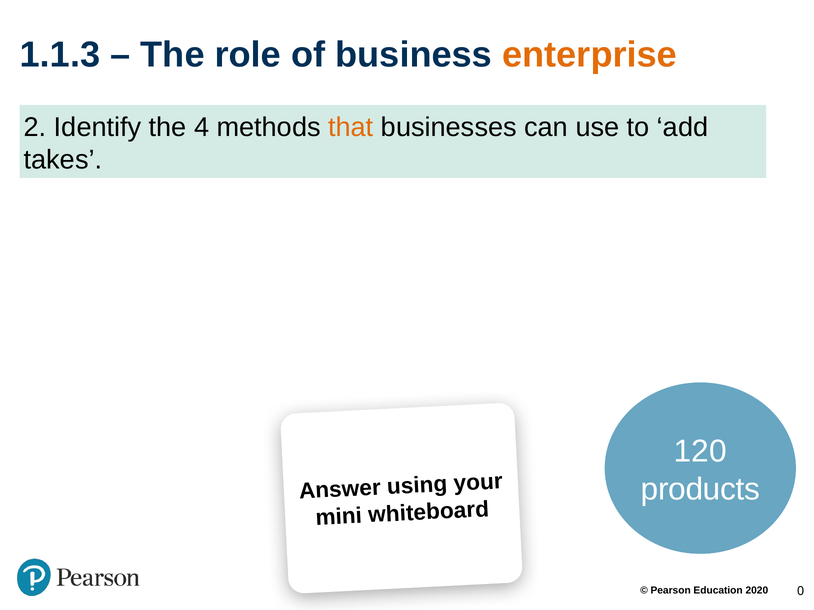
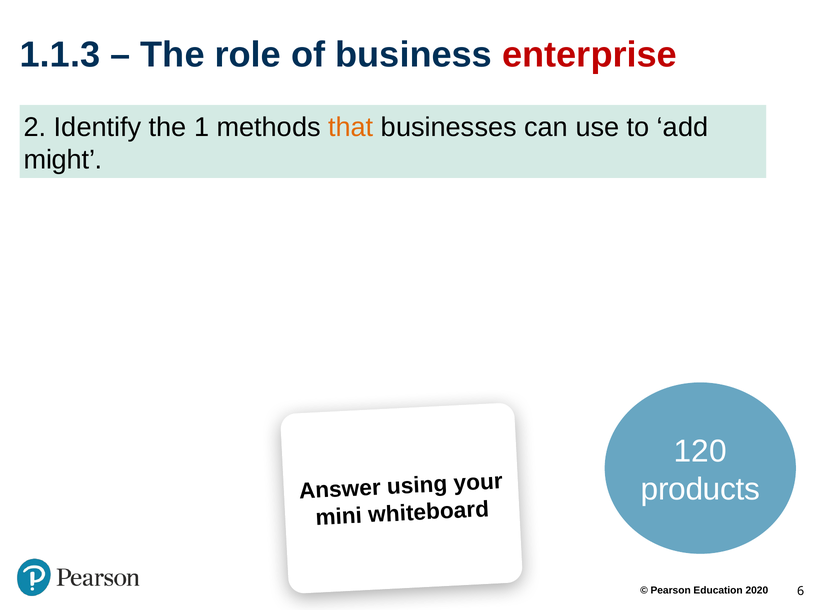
enterprise colour: orange -> red
4: 4 -> 1
takes: takes -> might
0: 0 -> 6
